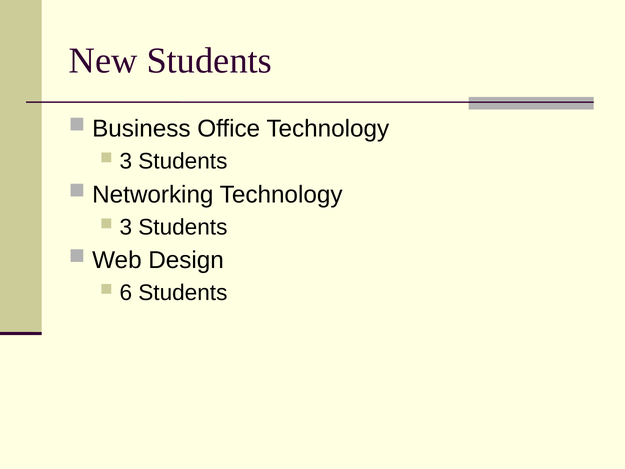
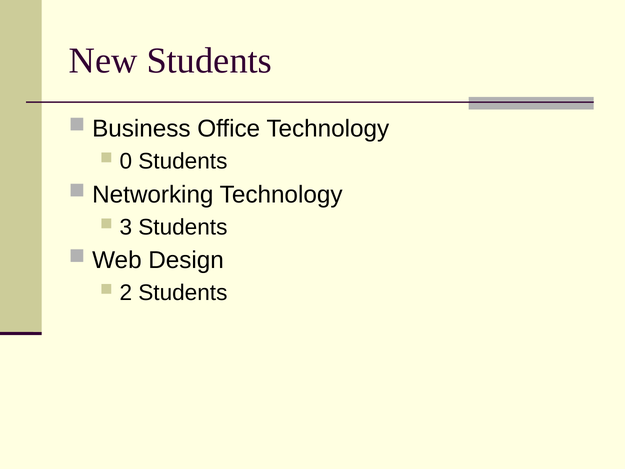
3 at (126, 161): 3 -> 0
6: 6 -> 2
